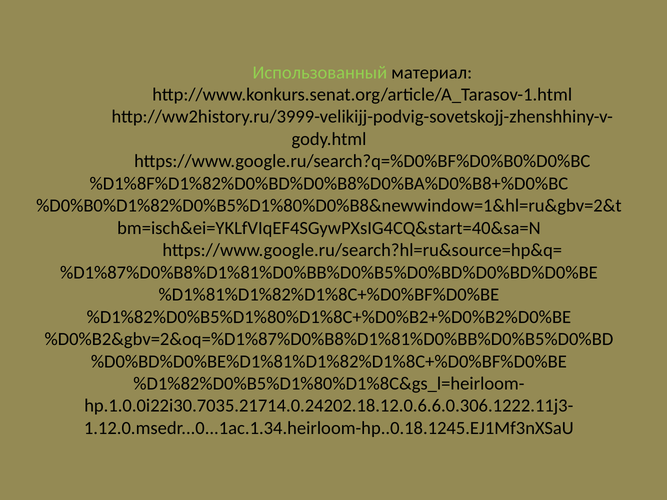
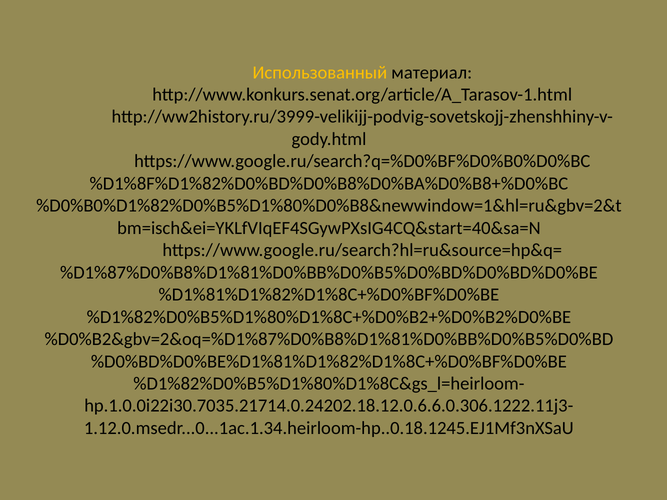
Использованный colour: light green -> yellow
